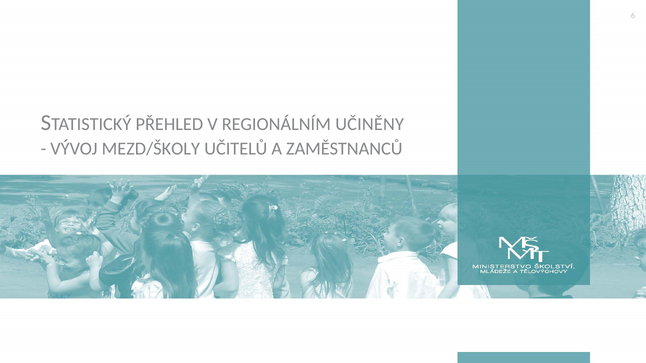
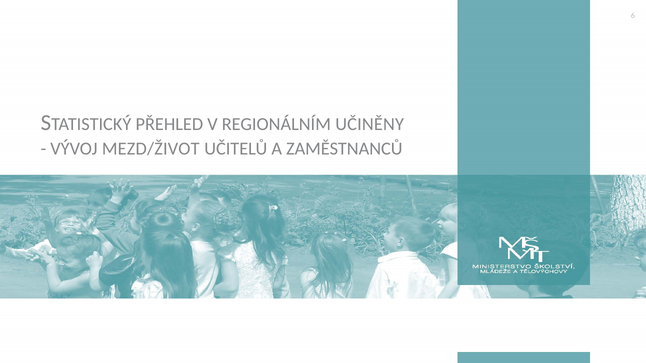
MEZD/ŠKOLY: MEZD/ŠKOLY -> MEZD/ŽIVOT
